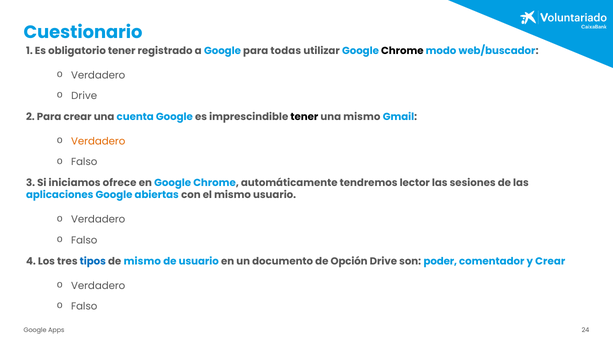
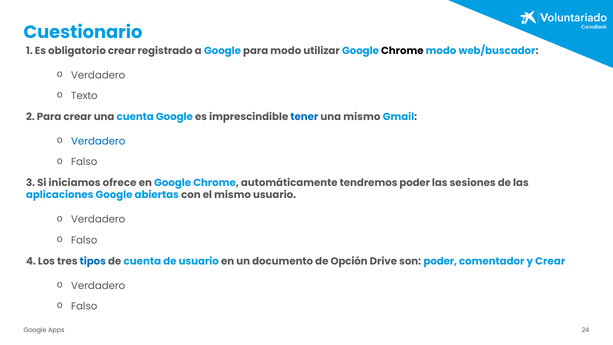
obligatorio tener: tener -> crear
para todas: todas -> modo
Drive at (84, 96): Drive -> Texto
tener at (304, 117) colour: black -> blue
Verdadero at (98, 141) colour: orange -> blue
tendremos lector: lector -> poder
de mismo: mismo -> cuenta
